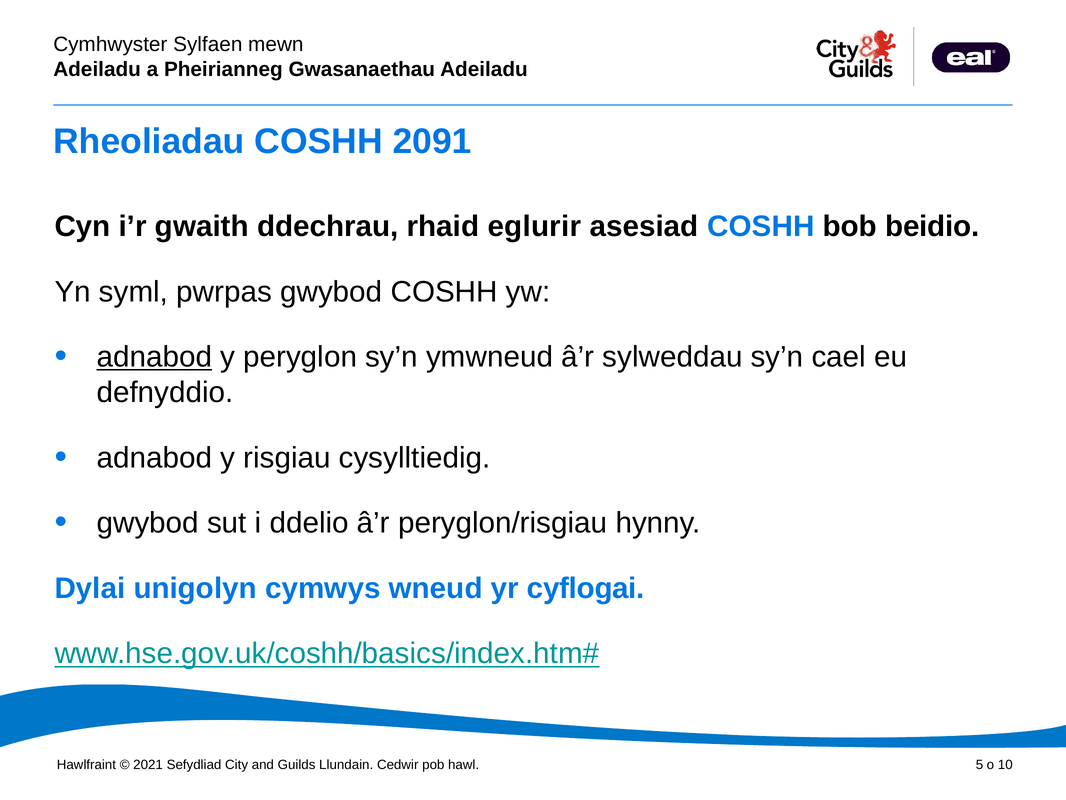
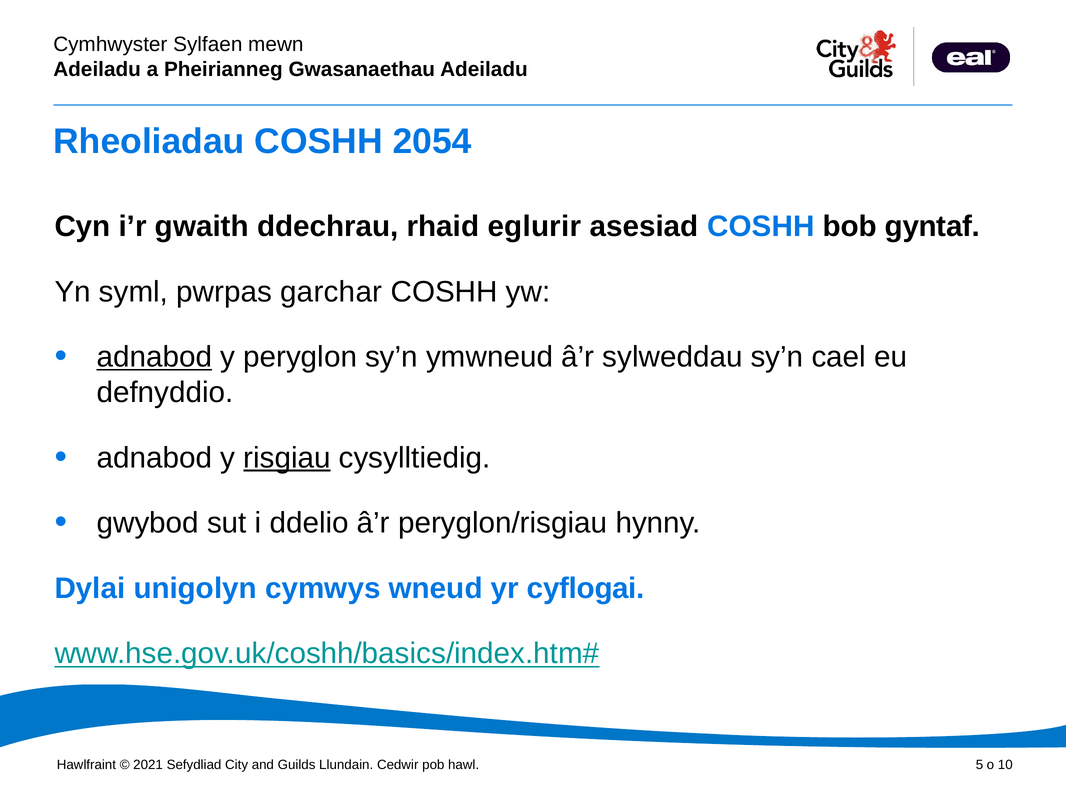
2091: 2091 -> 2054
beidio: beidio -> gyntaf
pwrpas gwybod: gwybod -> garchar
risgiau underline: none -> present
